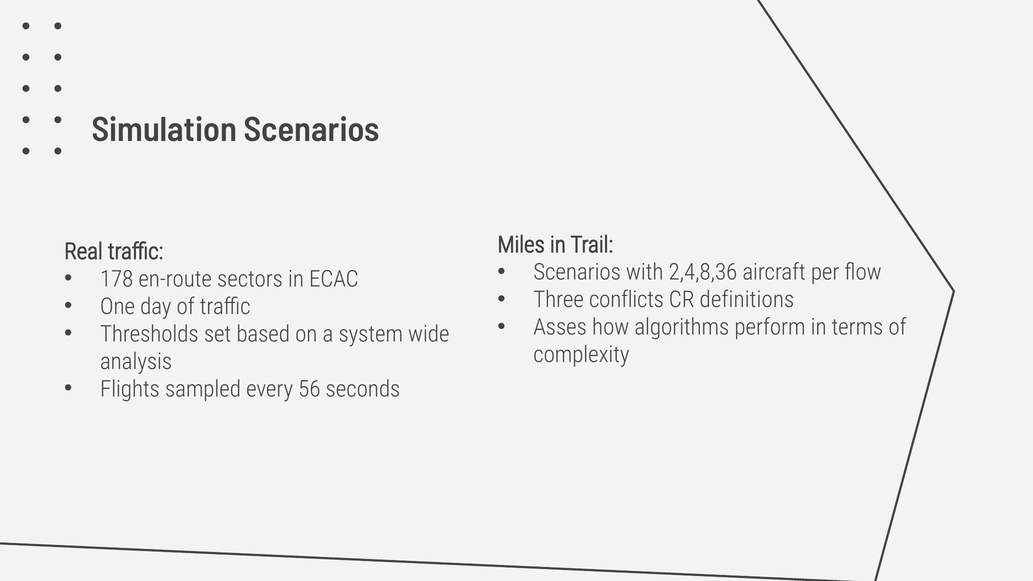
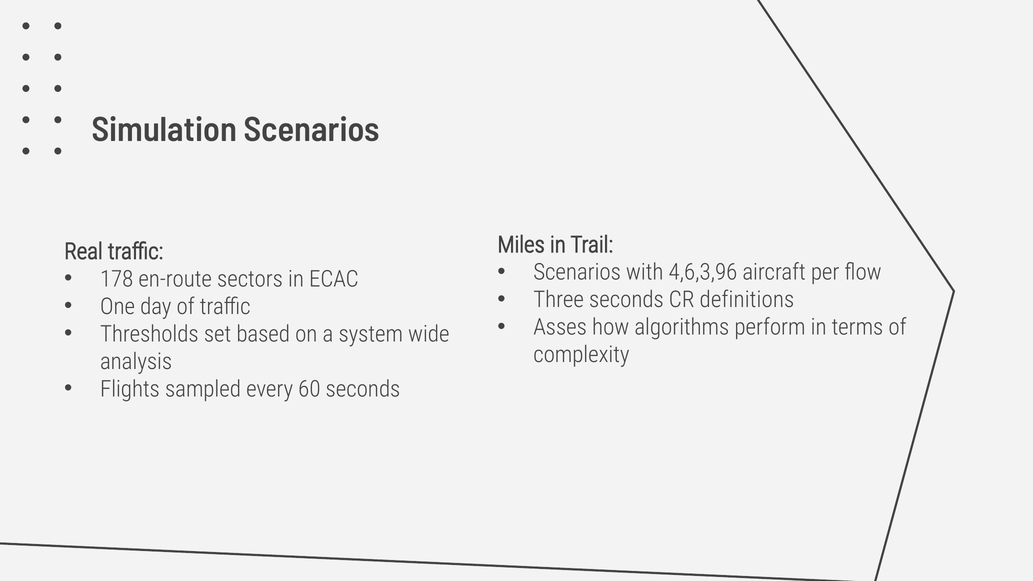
2,4,8,36: 2,4,8,36 -> 4,6,3,96
Three conflicts: conflicts -> seconds
56: 56 -> 60
